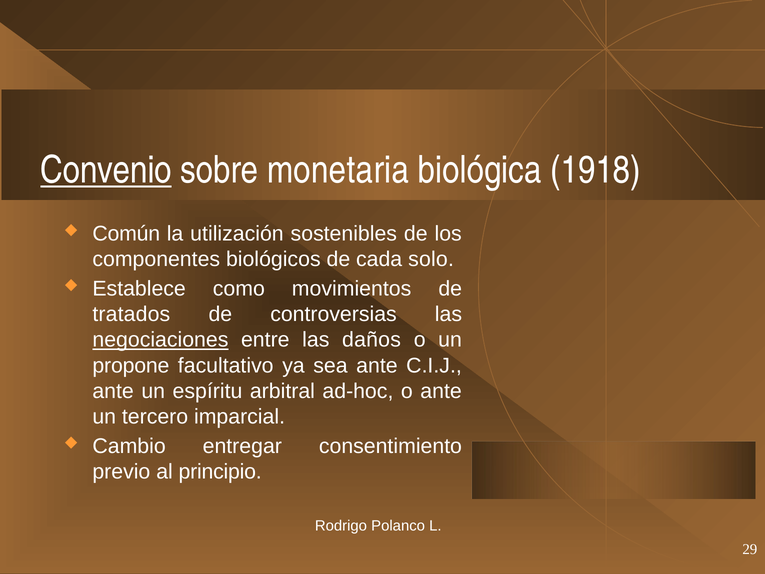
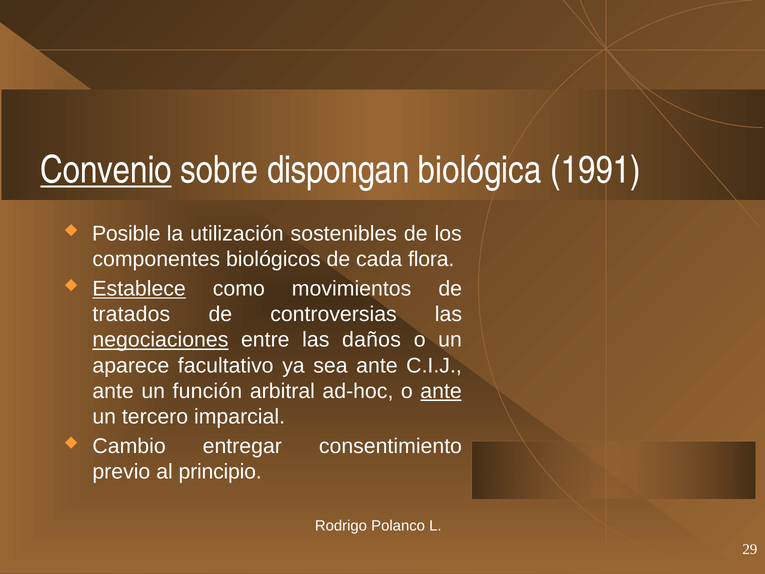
monetaria: monetaria -> dispongan
1918: 1918 -> 1991
Común: Común -> Posible
solo: solo -> flora
Establece underline: none -> present
propone: propone -> aparece
espíritu: espíritu -> función
ante at (441, 391) underline: none -> present
